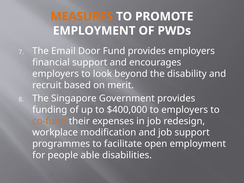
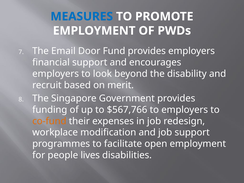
MEASURES colour: orange -> blue
$400,000: $400,000 -> $567,766
able: able -> lives
